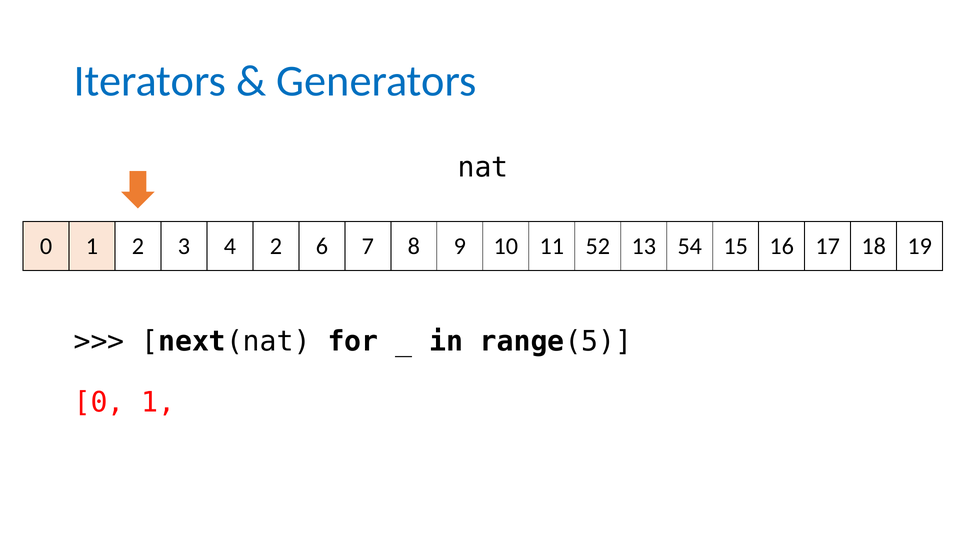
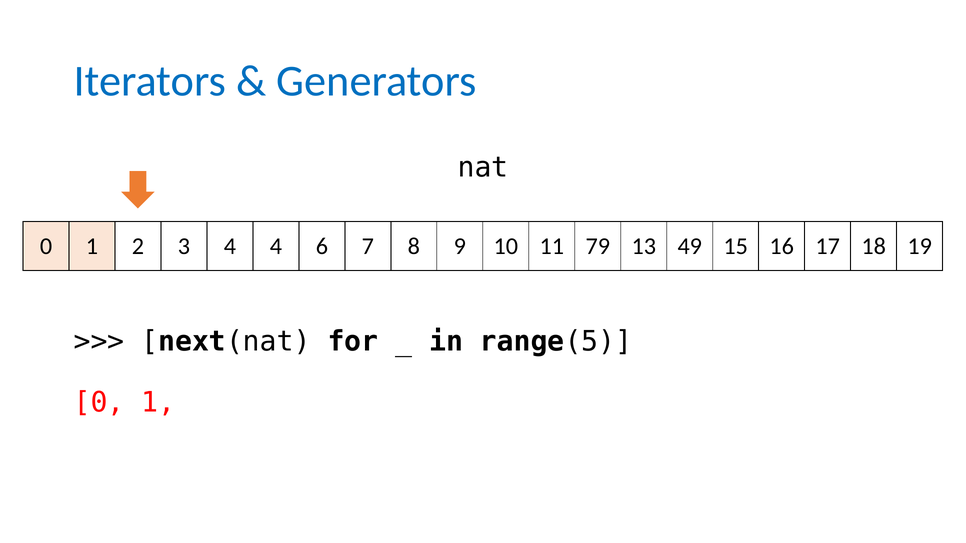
4 2: 2 -> 4
52: 52 -> 79
54: 54 -> 49
